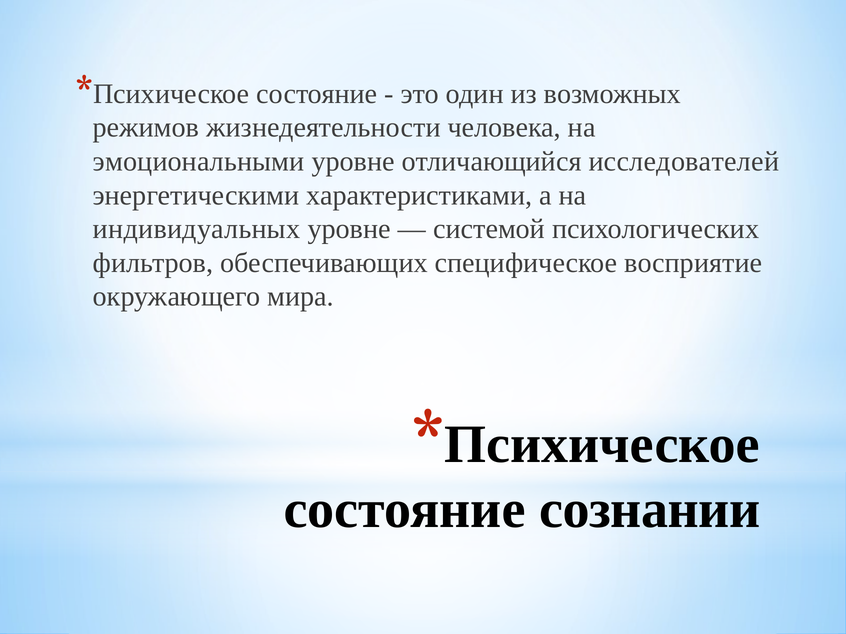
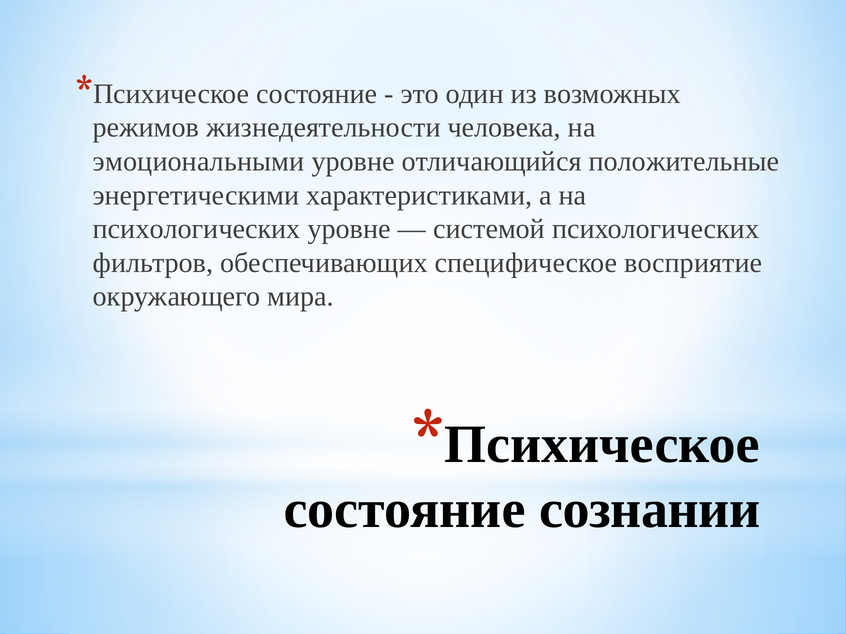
исследователей: исследователей -> положительные
индивидуальных at (197, 229): индивидуальных -> психологических
